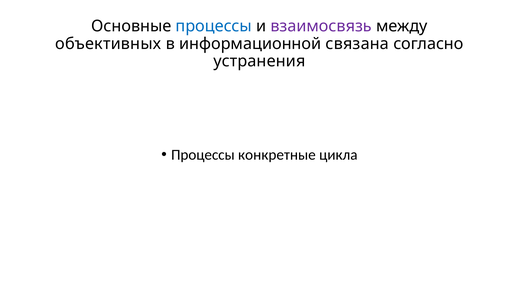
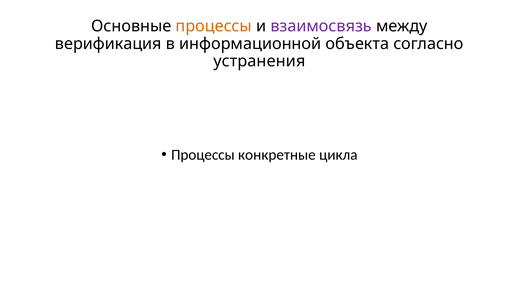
процессы at (214, 26) colour: blue -> orange
объективных: объективных -> верификация
связана: связана -> объекта
